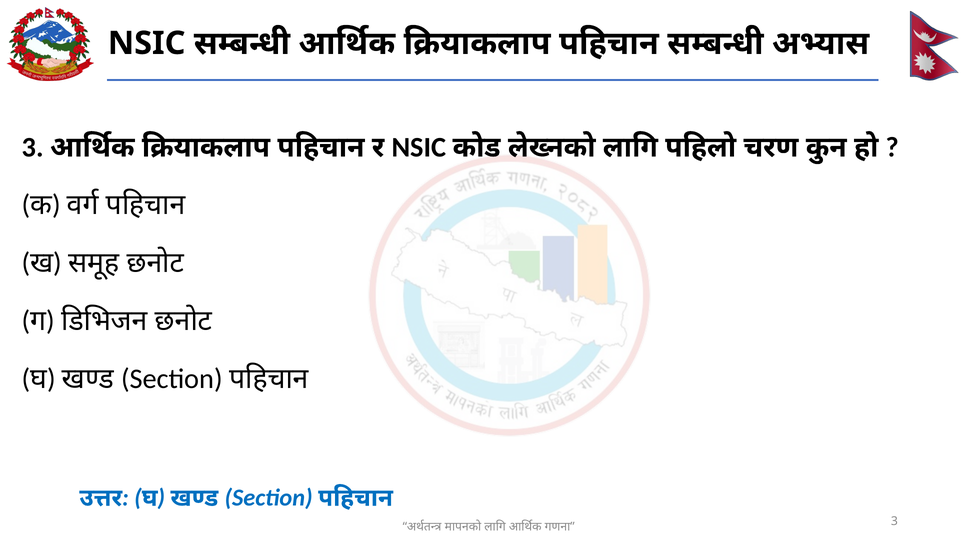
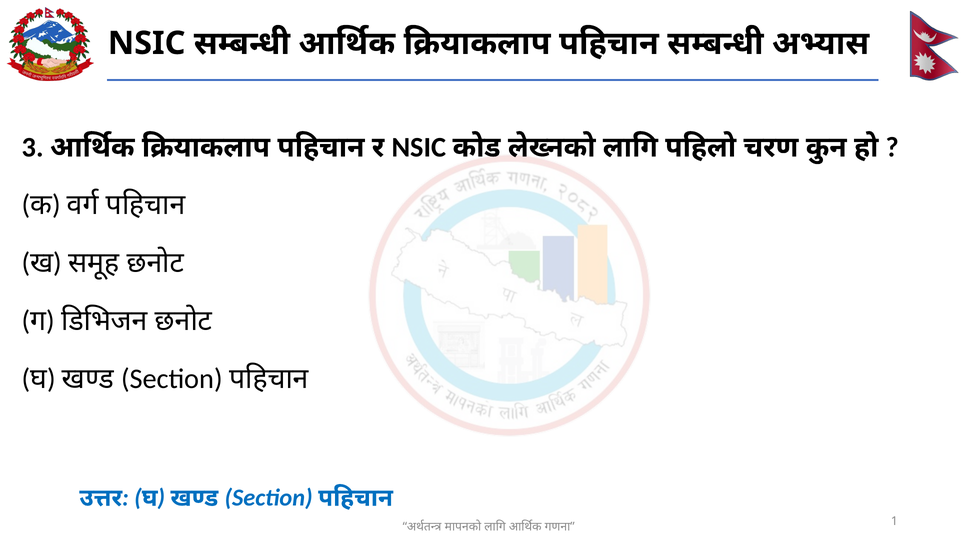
3 at (894, 521): 3 -> 1
